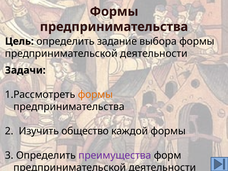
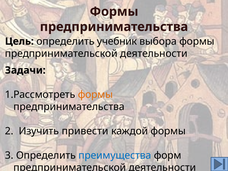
задание: задание -> учебник
общество: общество -> привести
преимущества colour: purple -> blue
